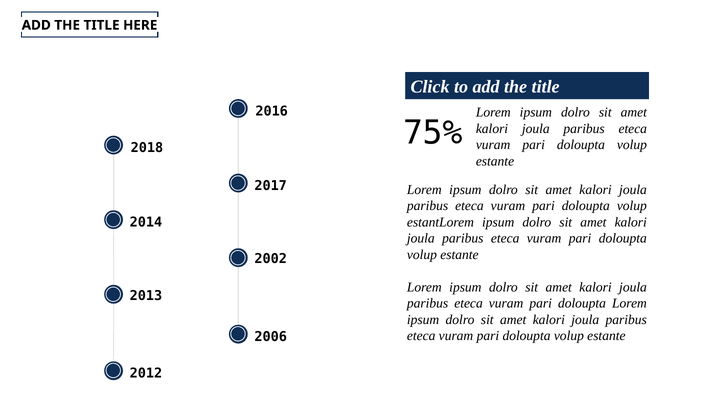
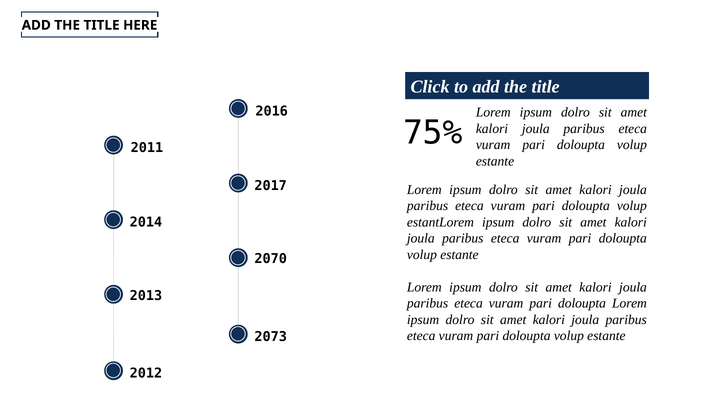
2018: 2018 -> 2011
2002: 2002 -> 2070
2006: 2006 -> 2073
